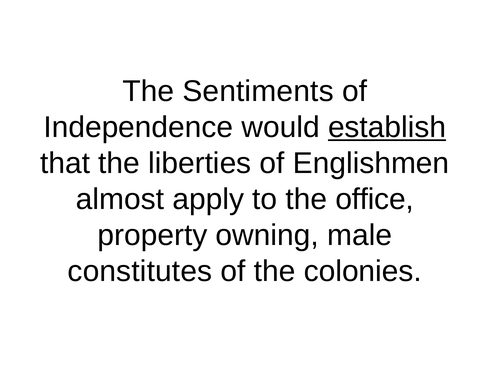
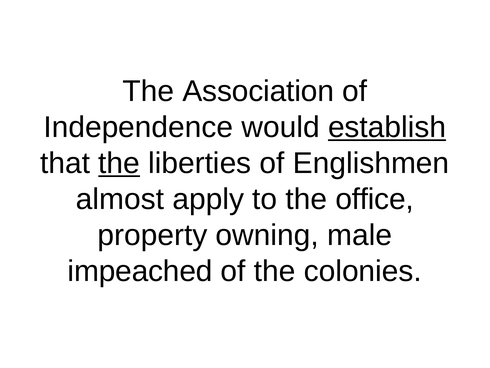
Sentiments: Sentiments -> Association
the at (119, 163) underline: none -> present
constitutes: constitutes -> impeached
